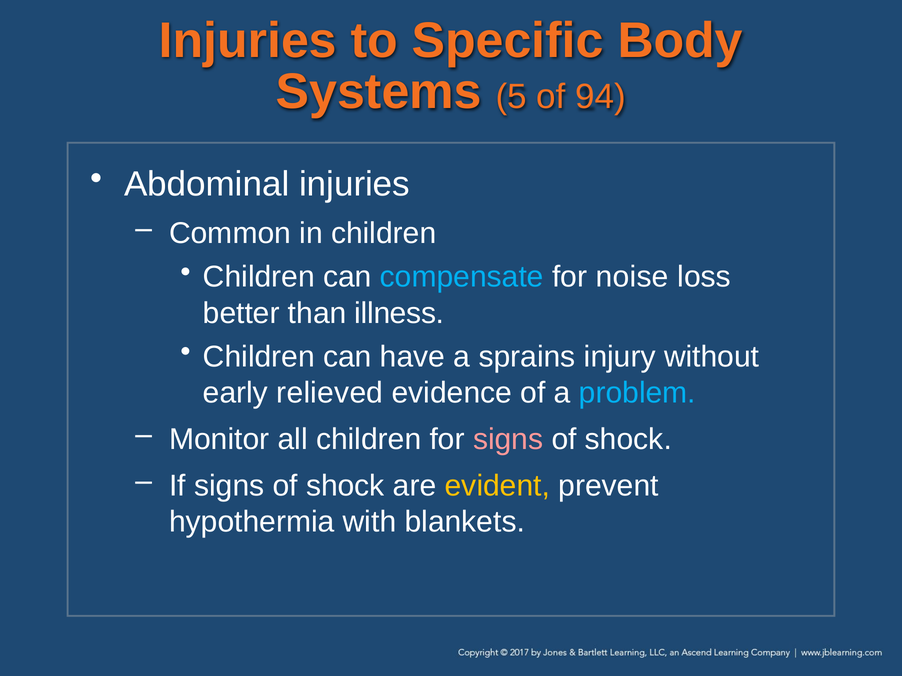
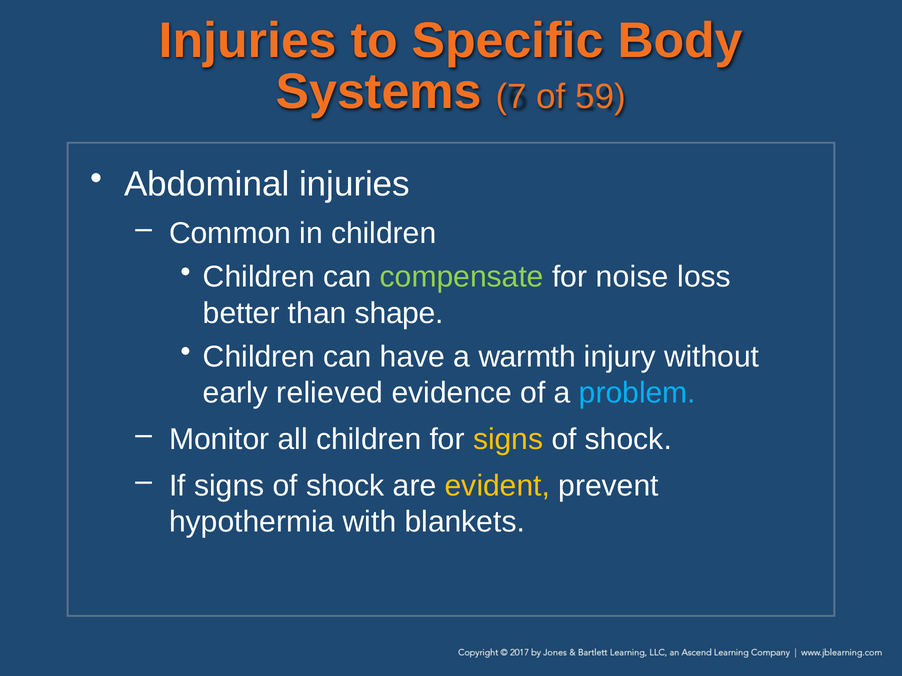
5: 5 -> 7
94: 94 -> 59
compensate colour: light blue -> light green
illness: illness -> shape
sprains: sprains -> warmth
signs at (508, 440) colour: pink -> yellow
